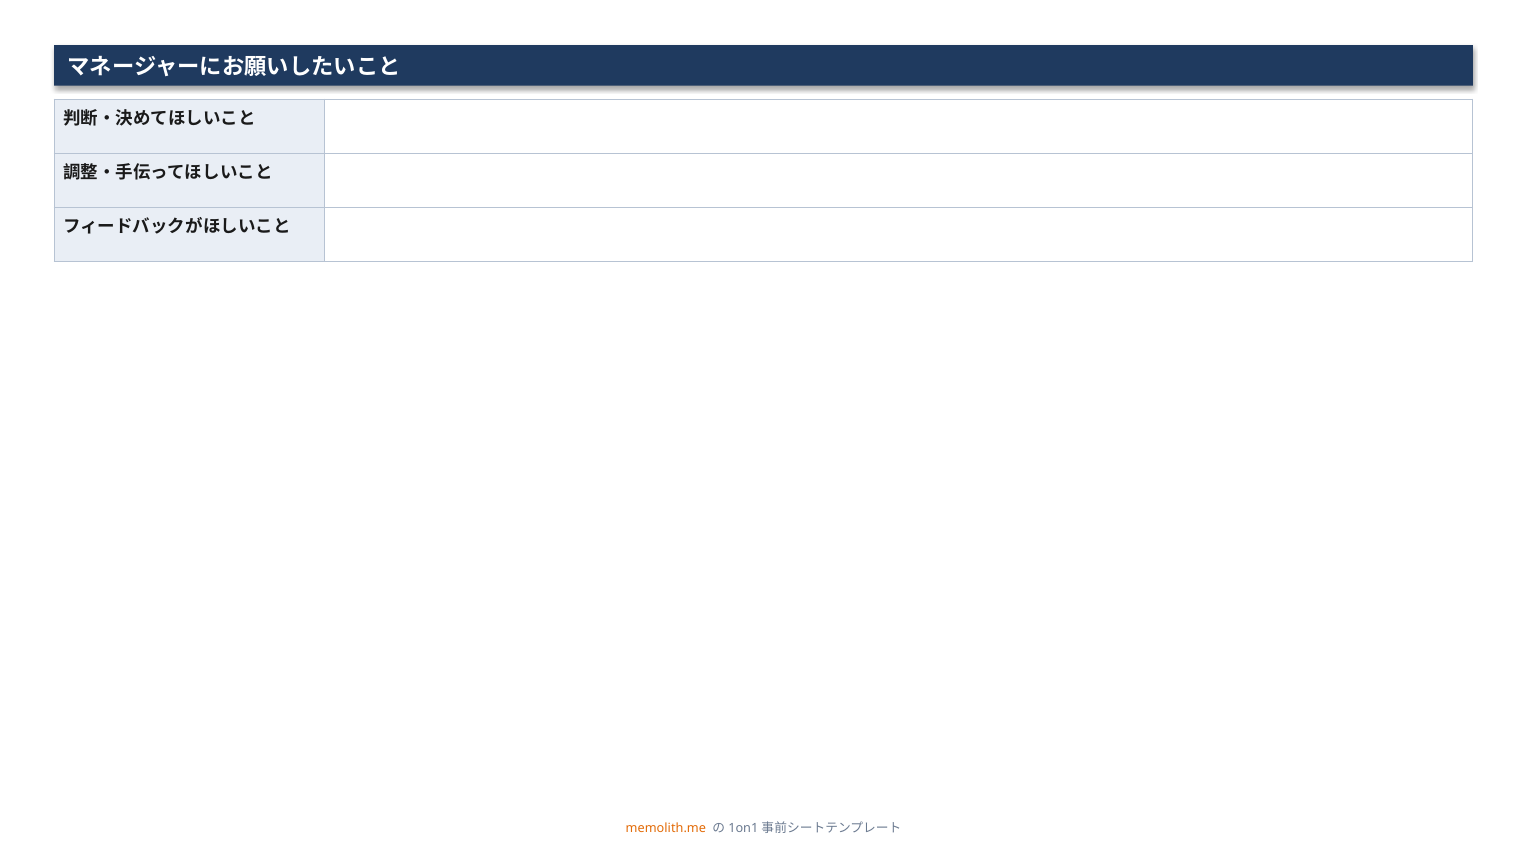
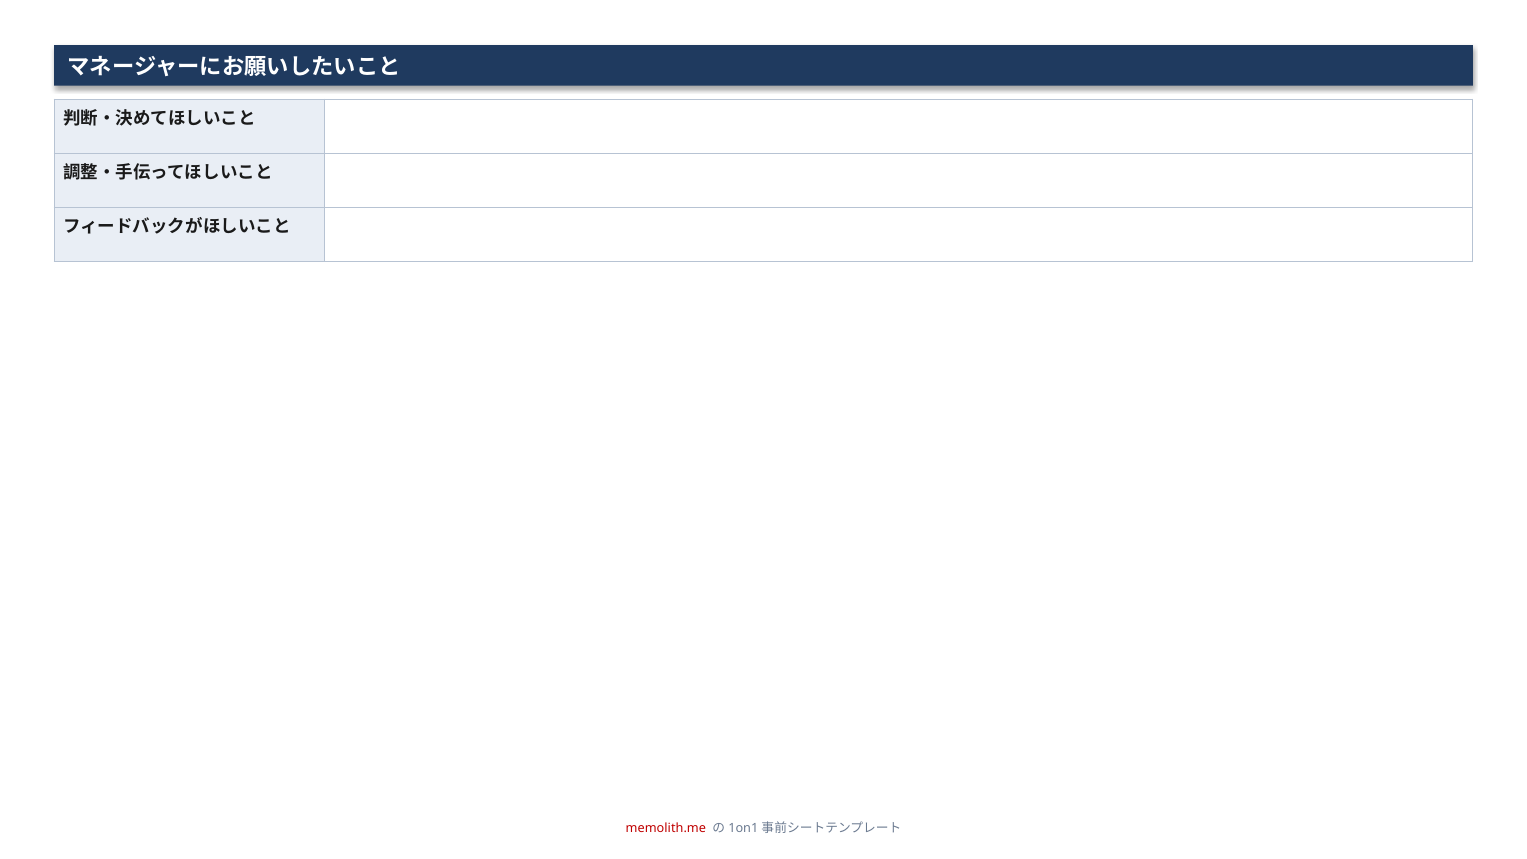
memolith.me colour: orange -> red
